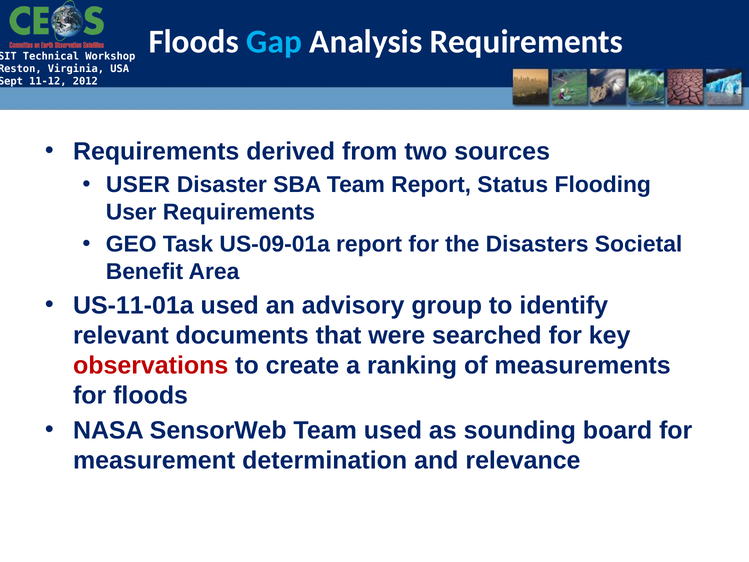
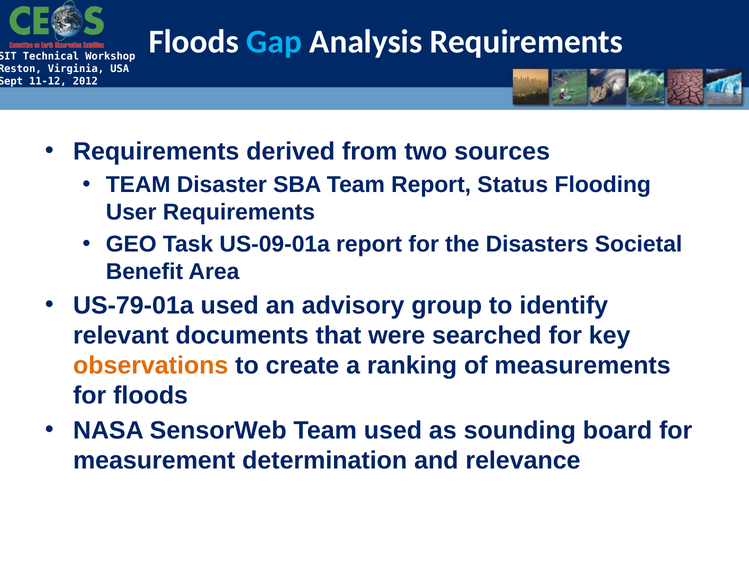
USER at (138, 185): USER -> TEAM
US-11-01a: US-11-01a -> US-79-01a
observations colour: red -> orange
